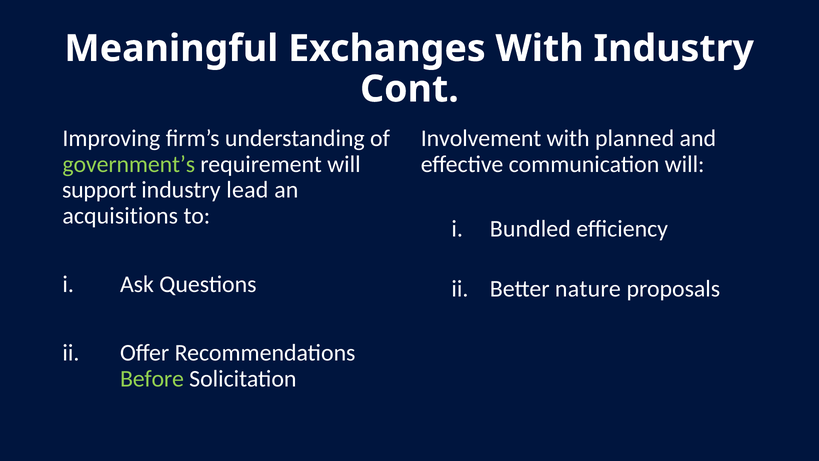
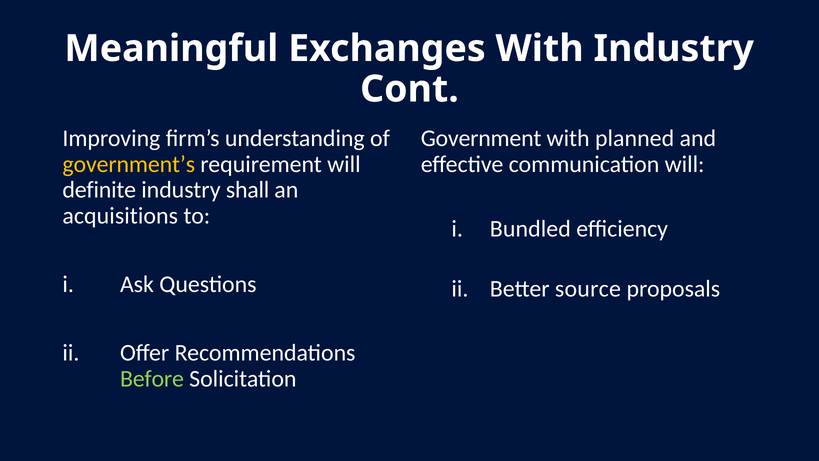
Involvement: Involvement -> Government
government’s colour: light green -> yellow
support: support -> definite
lead: lead -> shall
nature: nature -> source
